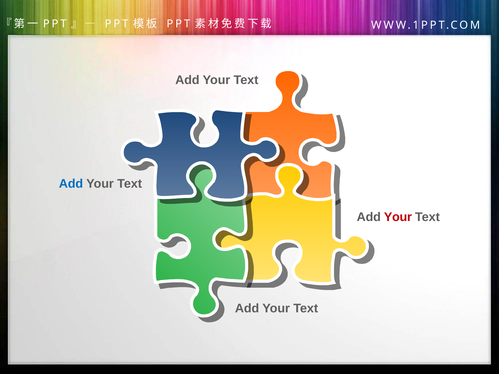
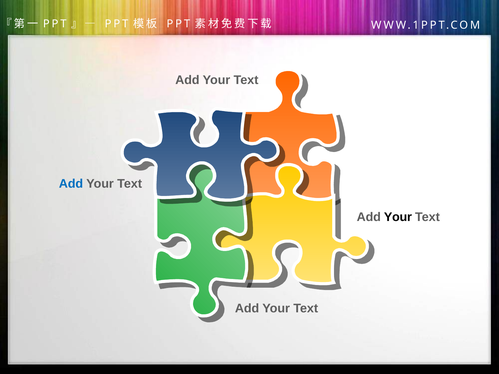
Your at (398, 217) colour: red -> black
